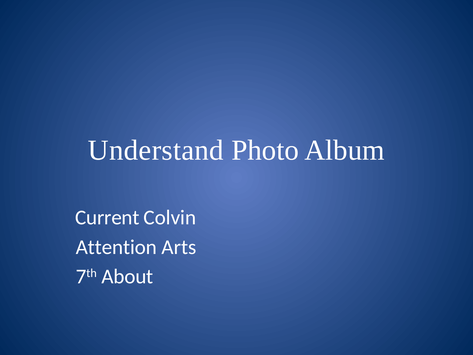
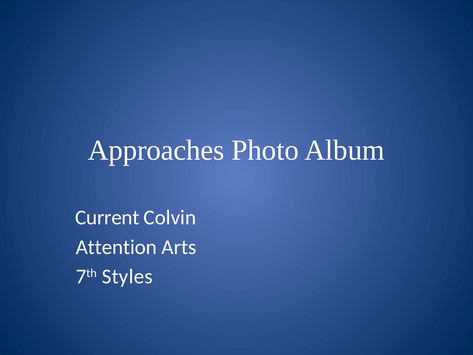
Understand: Understand -> Approaches
About: About -> Styles
